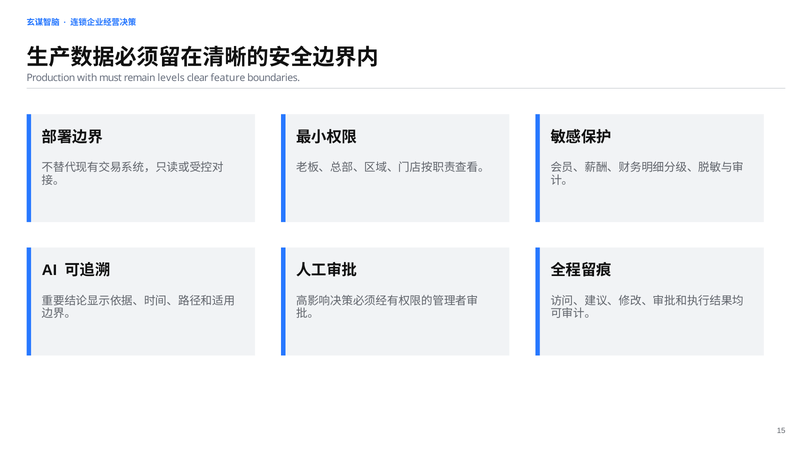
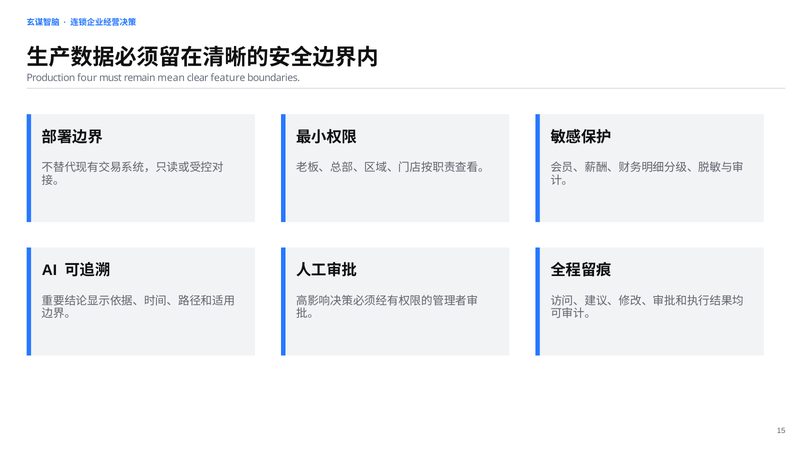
with: with -> four
levels: levels -> mean
